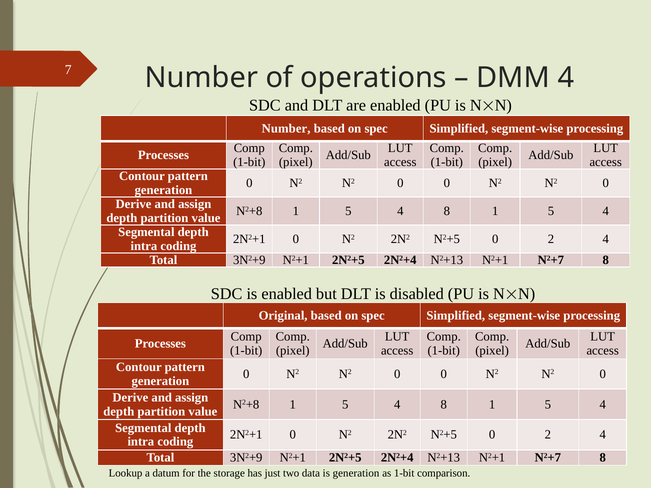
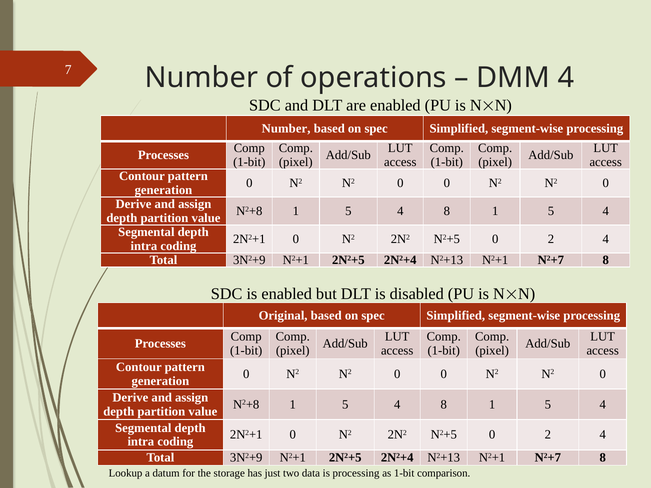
is generation: generation -> processing
